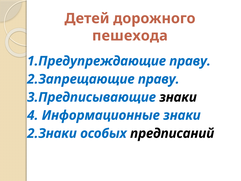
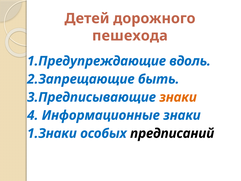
1.Предупреждающие праву: праву -> вдоль
2.Запрещающие праву: праву -> быть
знаки at (178, 97) colour: black -> orange
2.Знаки: 2.Знаки -> 1.Знаки
